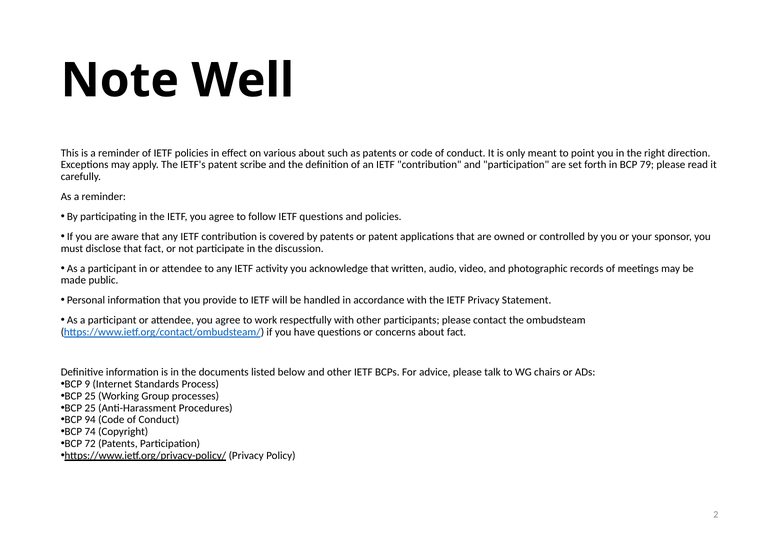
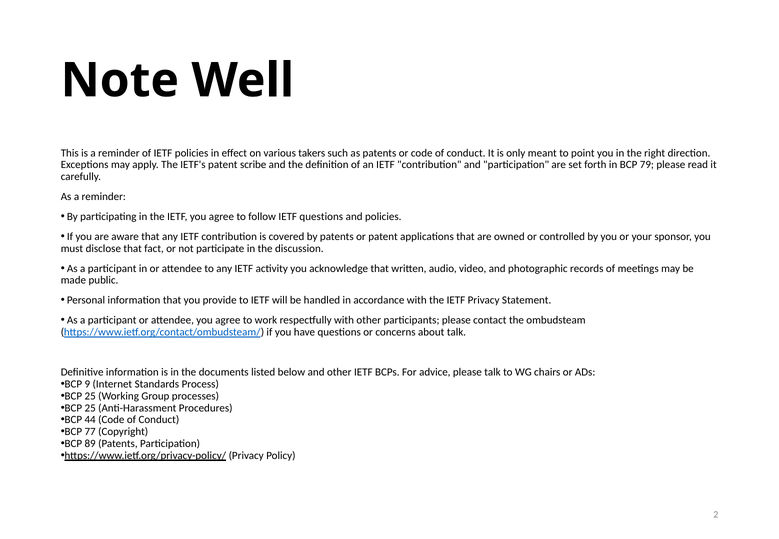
various about: about -> takers
about fact: fact -> talk
94: 94 -> 44
74: 74 -> 77
72: 72 -> 89
